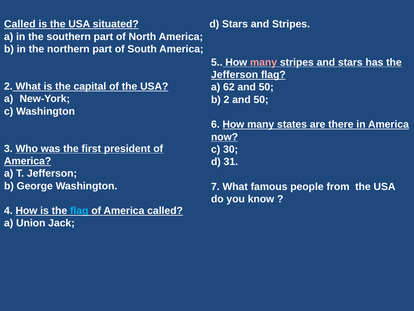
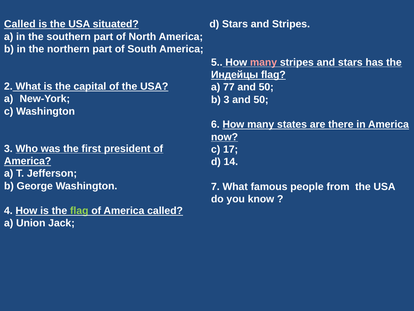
Jefferson at (235, 75): Jefferson -> Индейцы
62: 62 -> 77
b 2: 2 -> 3
30: 30 -> 17
31: 31 -> 14
flag at (79, 210) colour: light blue -> light green
